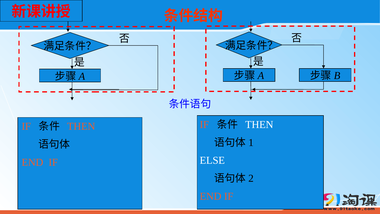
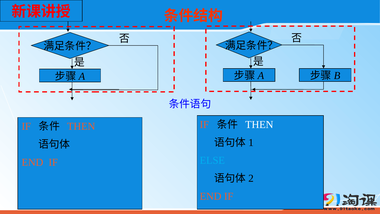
ELSE colour: white -> light blue
